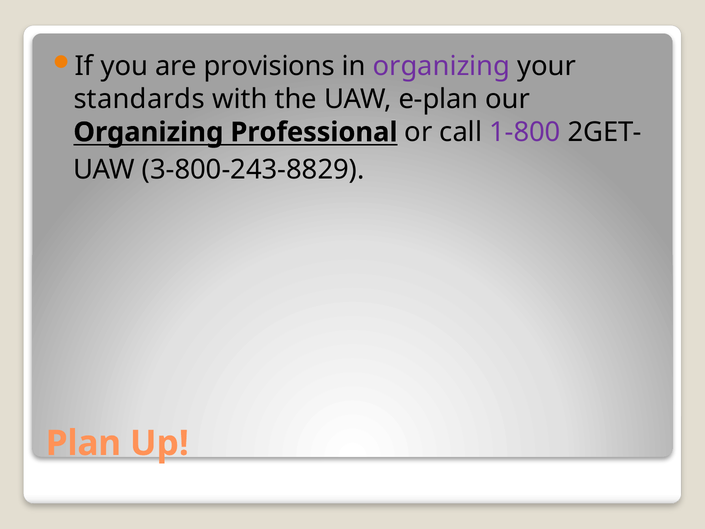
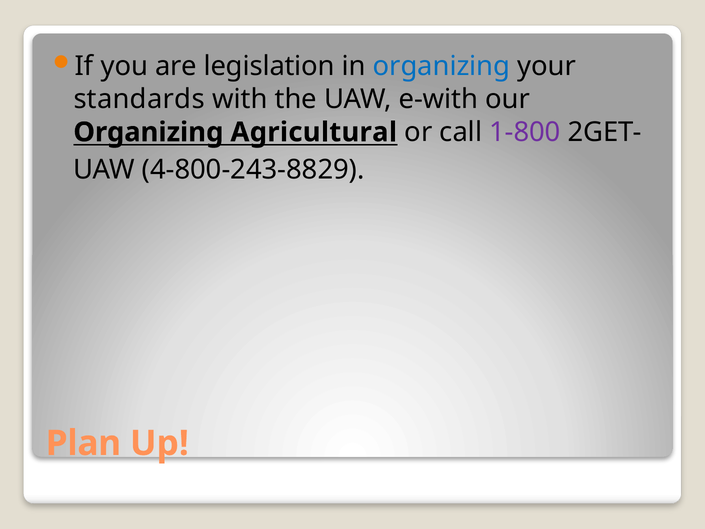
provisions: provisions -> legislation
organizing at (441, 66) colour: purple -> blue
e-plan: e-plan -> e-with
Professional: Professional -> Agricultural
3-800-243-8829: 3-800-243-8829 -> 4-800-243-8829
